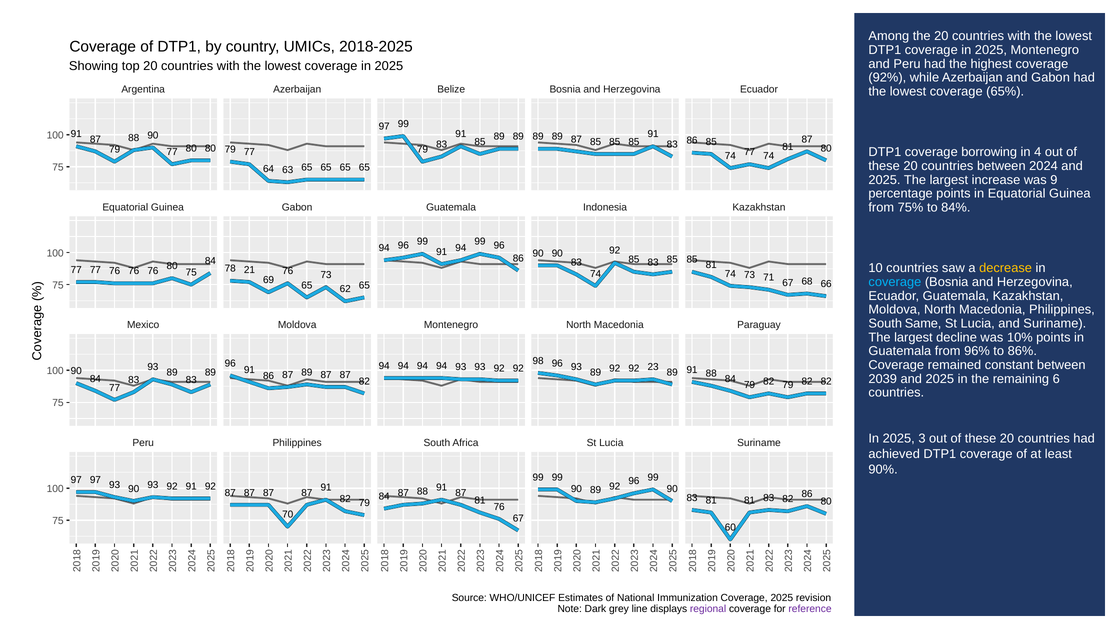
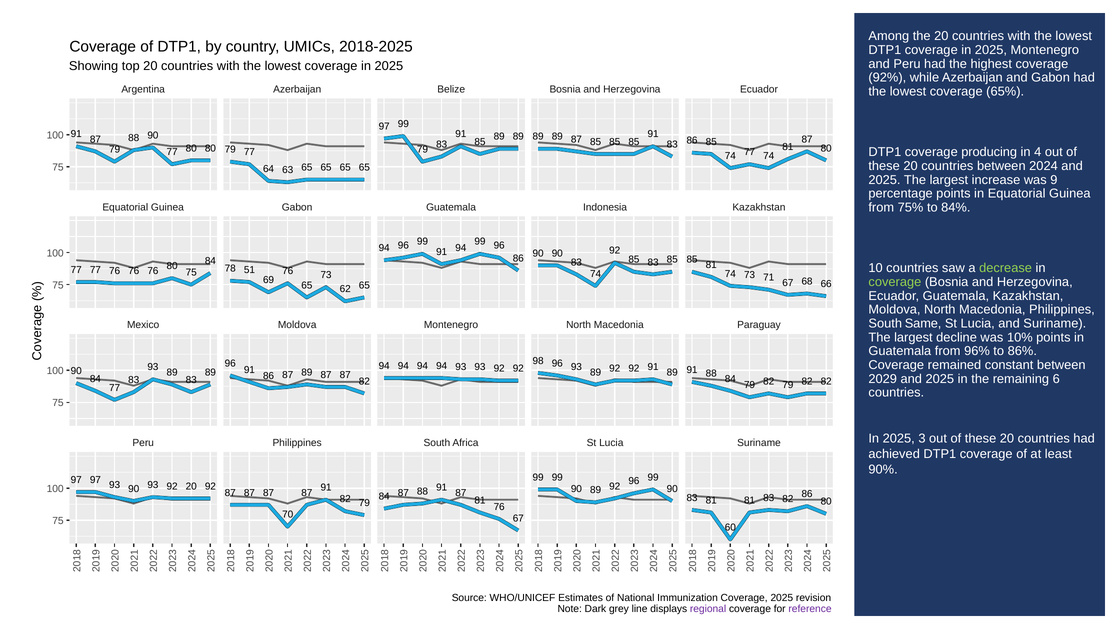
borrowing: borrowing -> producing
decrease colour: yellow -> light green
21: 21 -> 51
coverage at (895, 282) colour: light blue -> light green
92 23: 23 -> 91
2039: 2039 -> 2029
92 91: 91 -> 20
